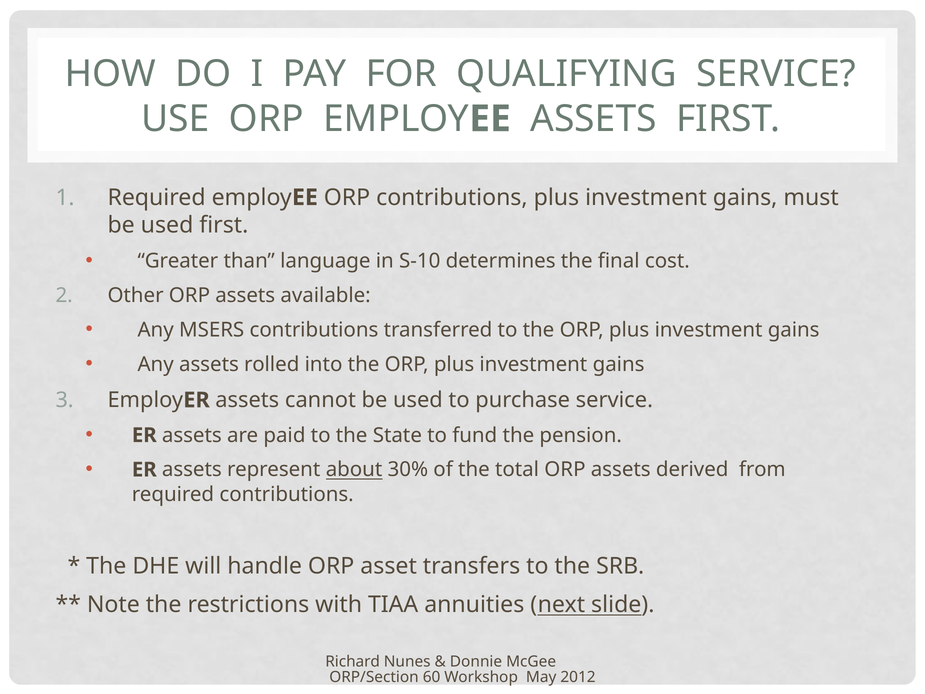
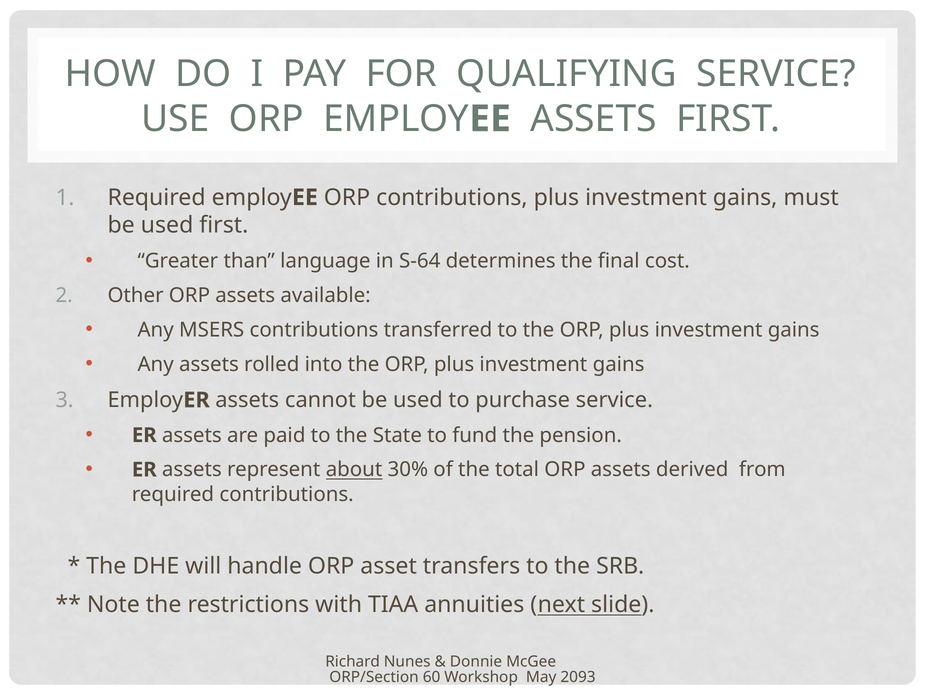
S-10: S-10 -> S-64
2012: 2012 -> 2093
